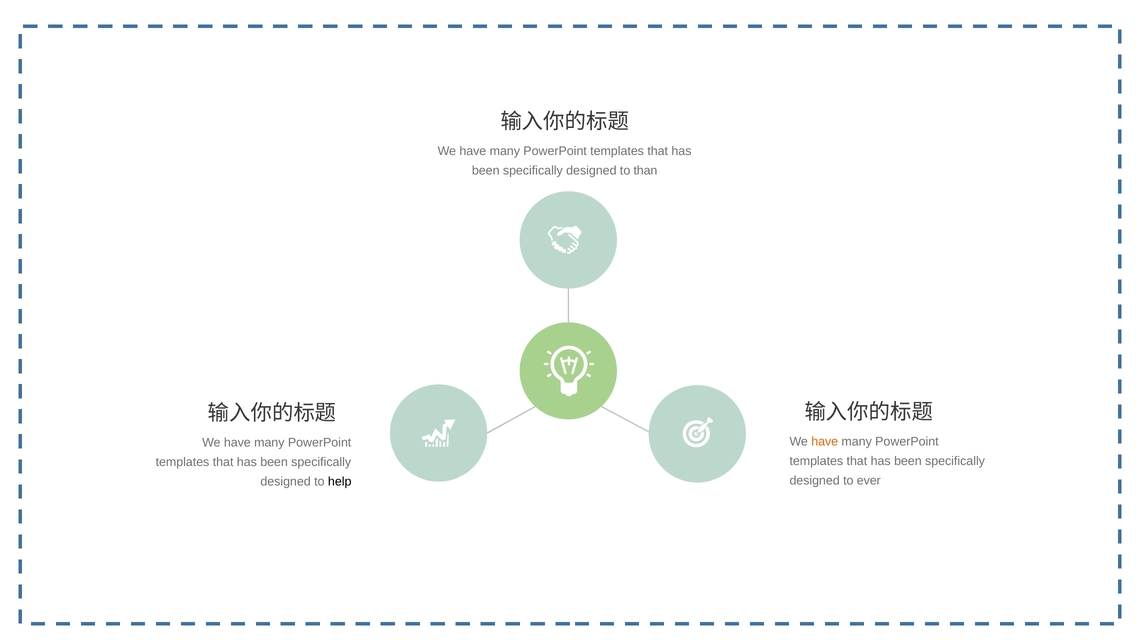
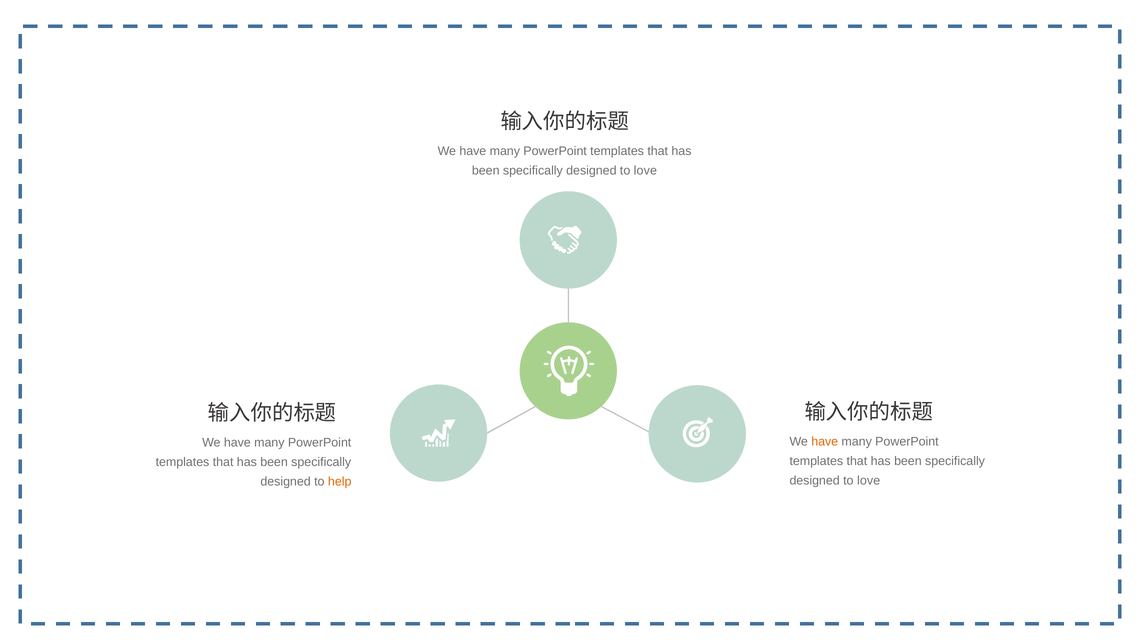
than at (645, 171): than -> love
ever at (869, 480): ever -> love
help colour: black -> orange
